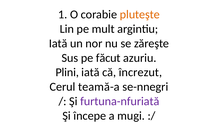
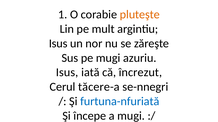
Iată at (58, 44): Iată -> Isus
pe făcut: făcut -> mugi
Plini at (67, 73): Plini -> Isus
teamă-a: teamă-a -> tăcere-a
furtuna-nfuriată colour: purple -> blue
